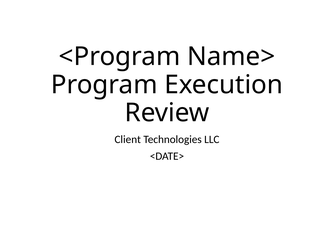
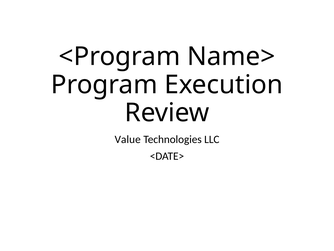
Client: Client -> Value
